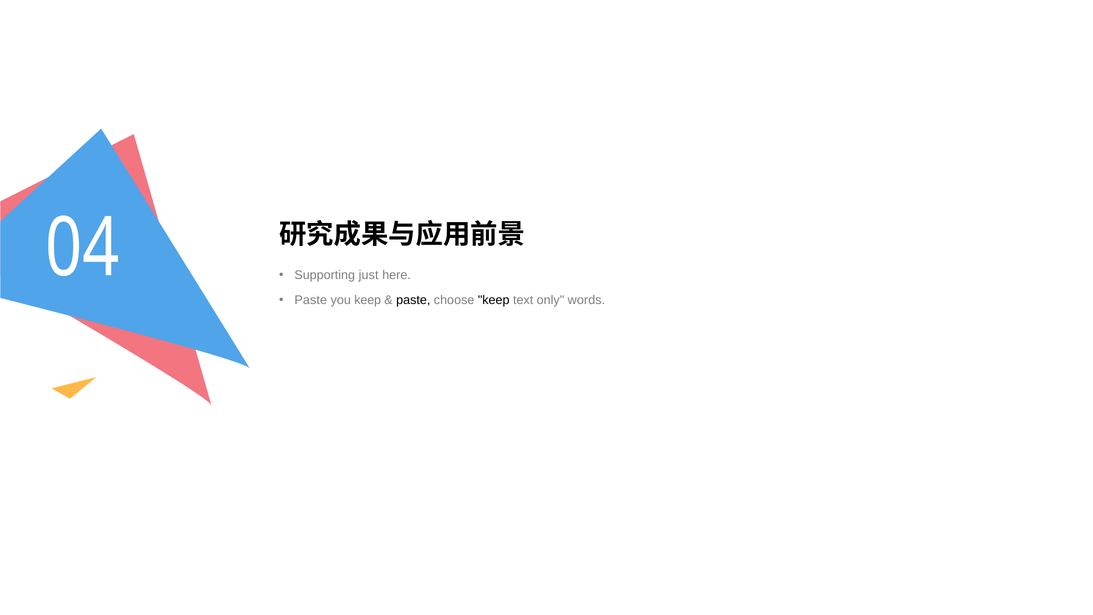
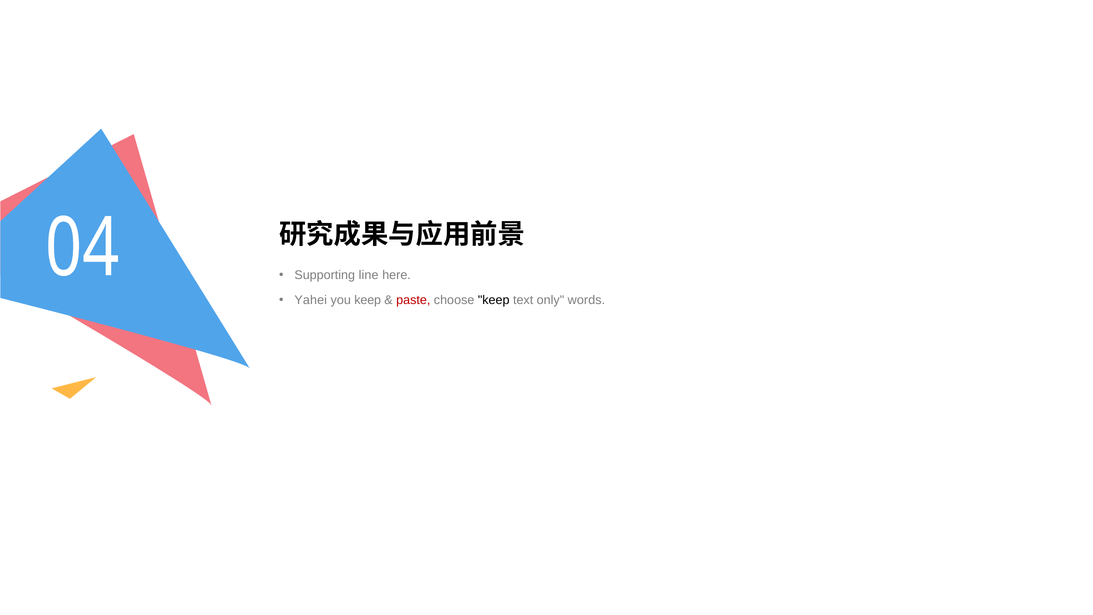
just: just -> line
Paste at (311, 300): Paste -> Yahei
paste at (413, 300) colour: black -> red
